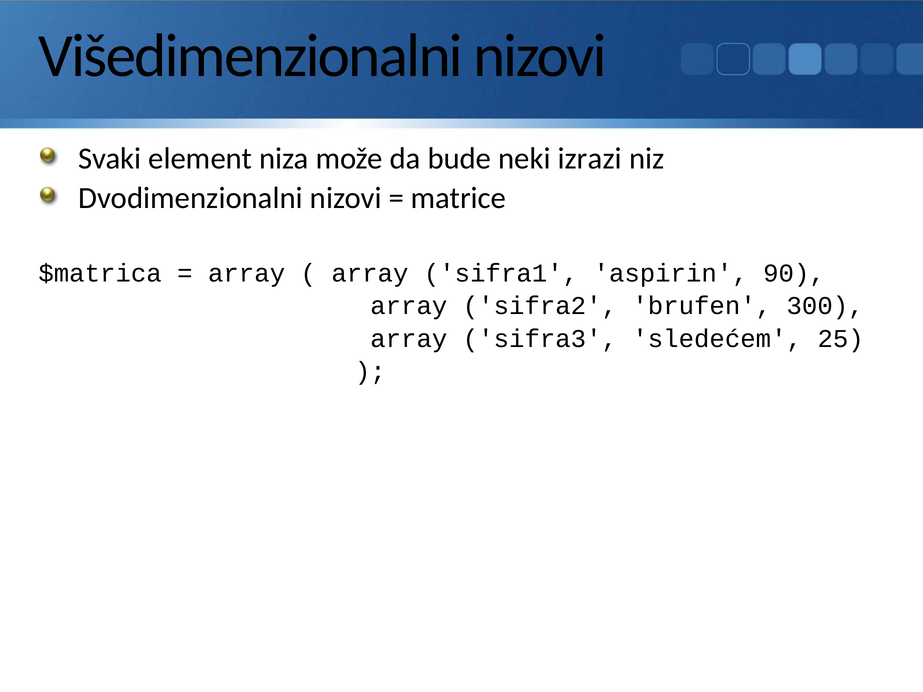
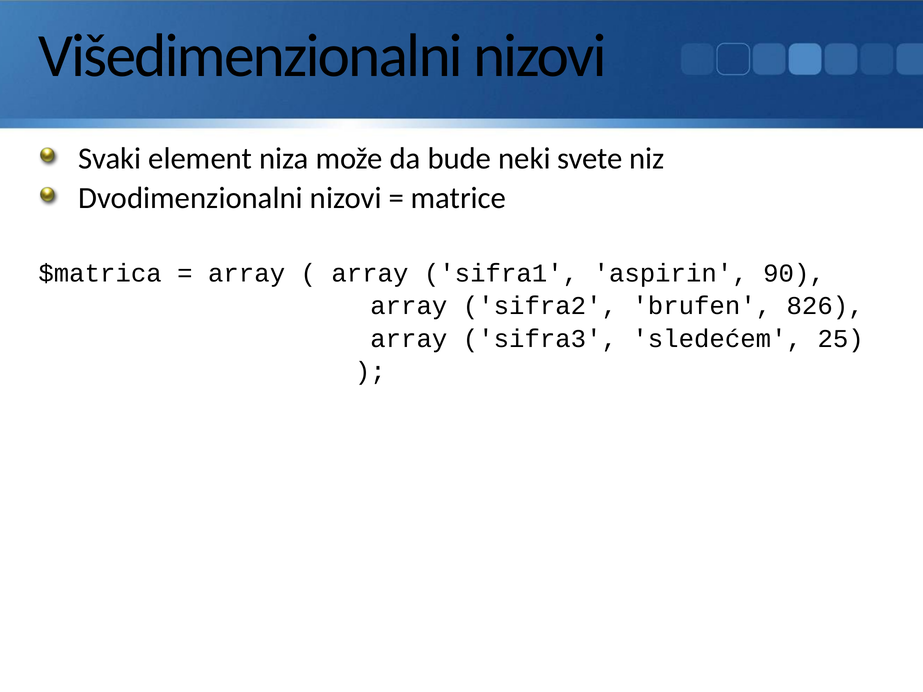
izrazi: izrazi -> svete
300: 300 -> 826
